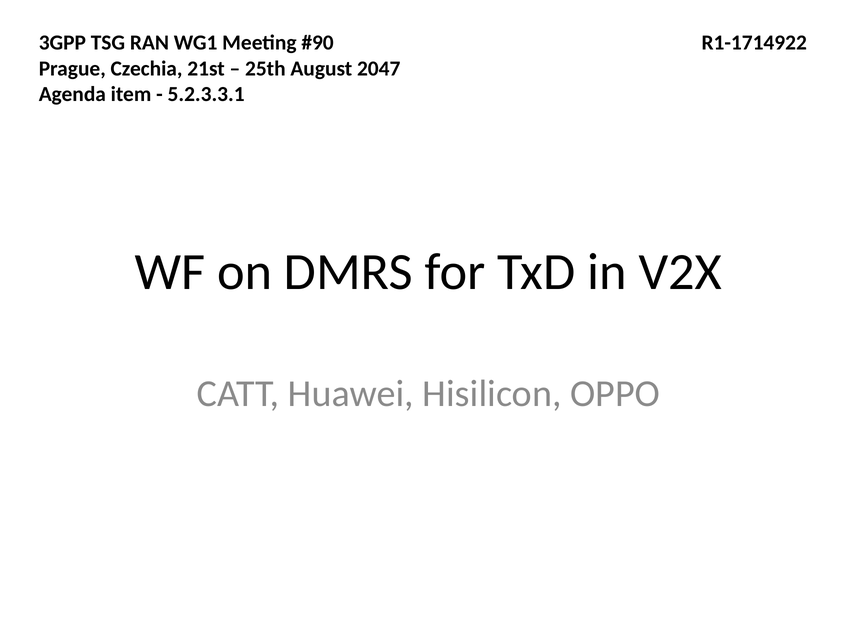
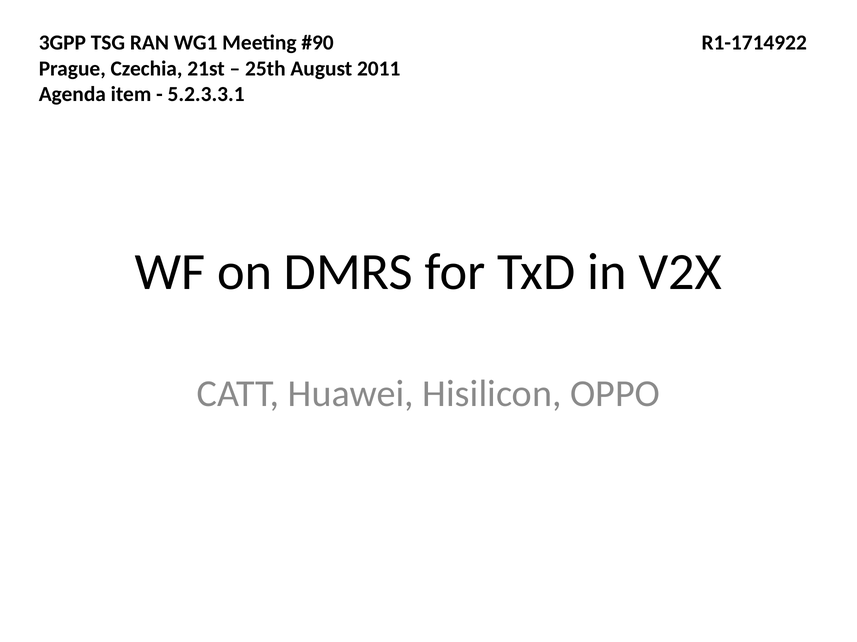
2047: 2047 -> 2011
